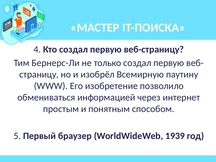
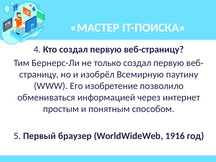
1939: 1939 -> 1916
